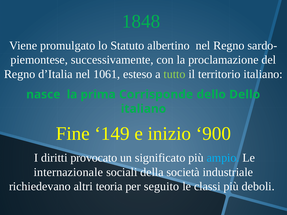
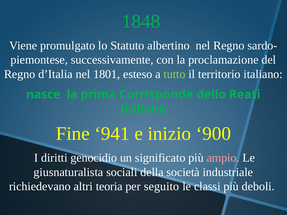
1061: 1061 -> 1801
dello Dello: Dello -> Reati
149: 149 -> 941
provocato: provocato -> genocidio
ampio colour: light blue -> pink
internazionale: internazionale -> giusnaturalista
